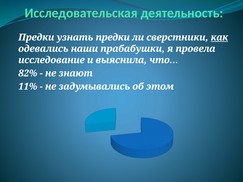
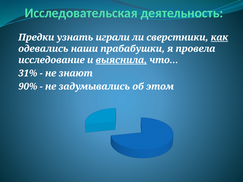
узнать предки: предки -> играли
выяснила underline: none -> present
82%: 82% -> 31%
11%: 11% -> 90%
